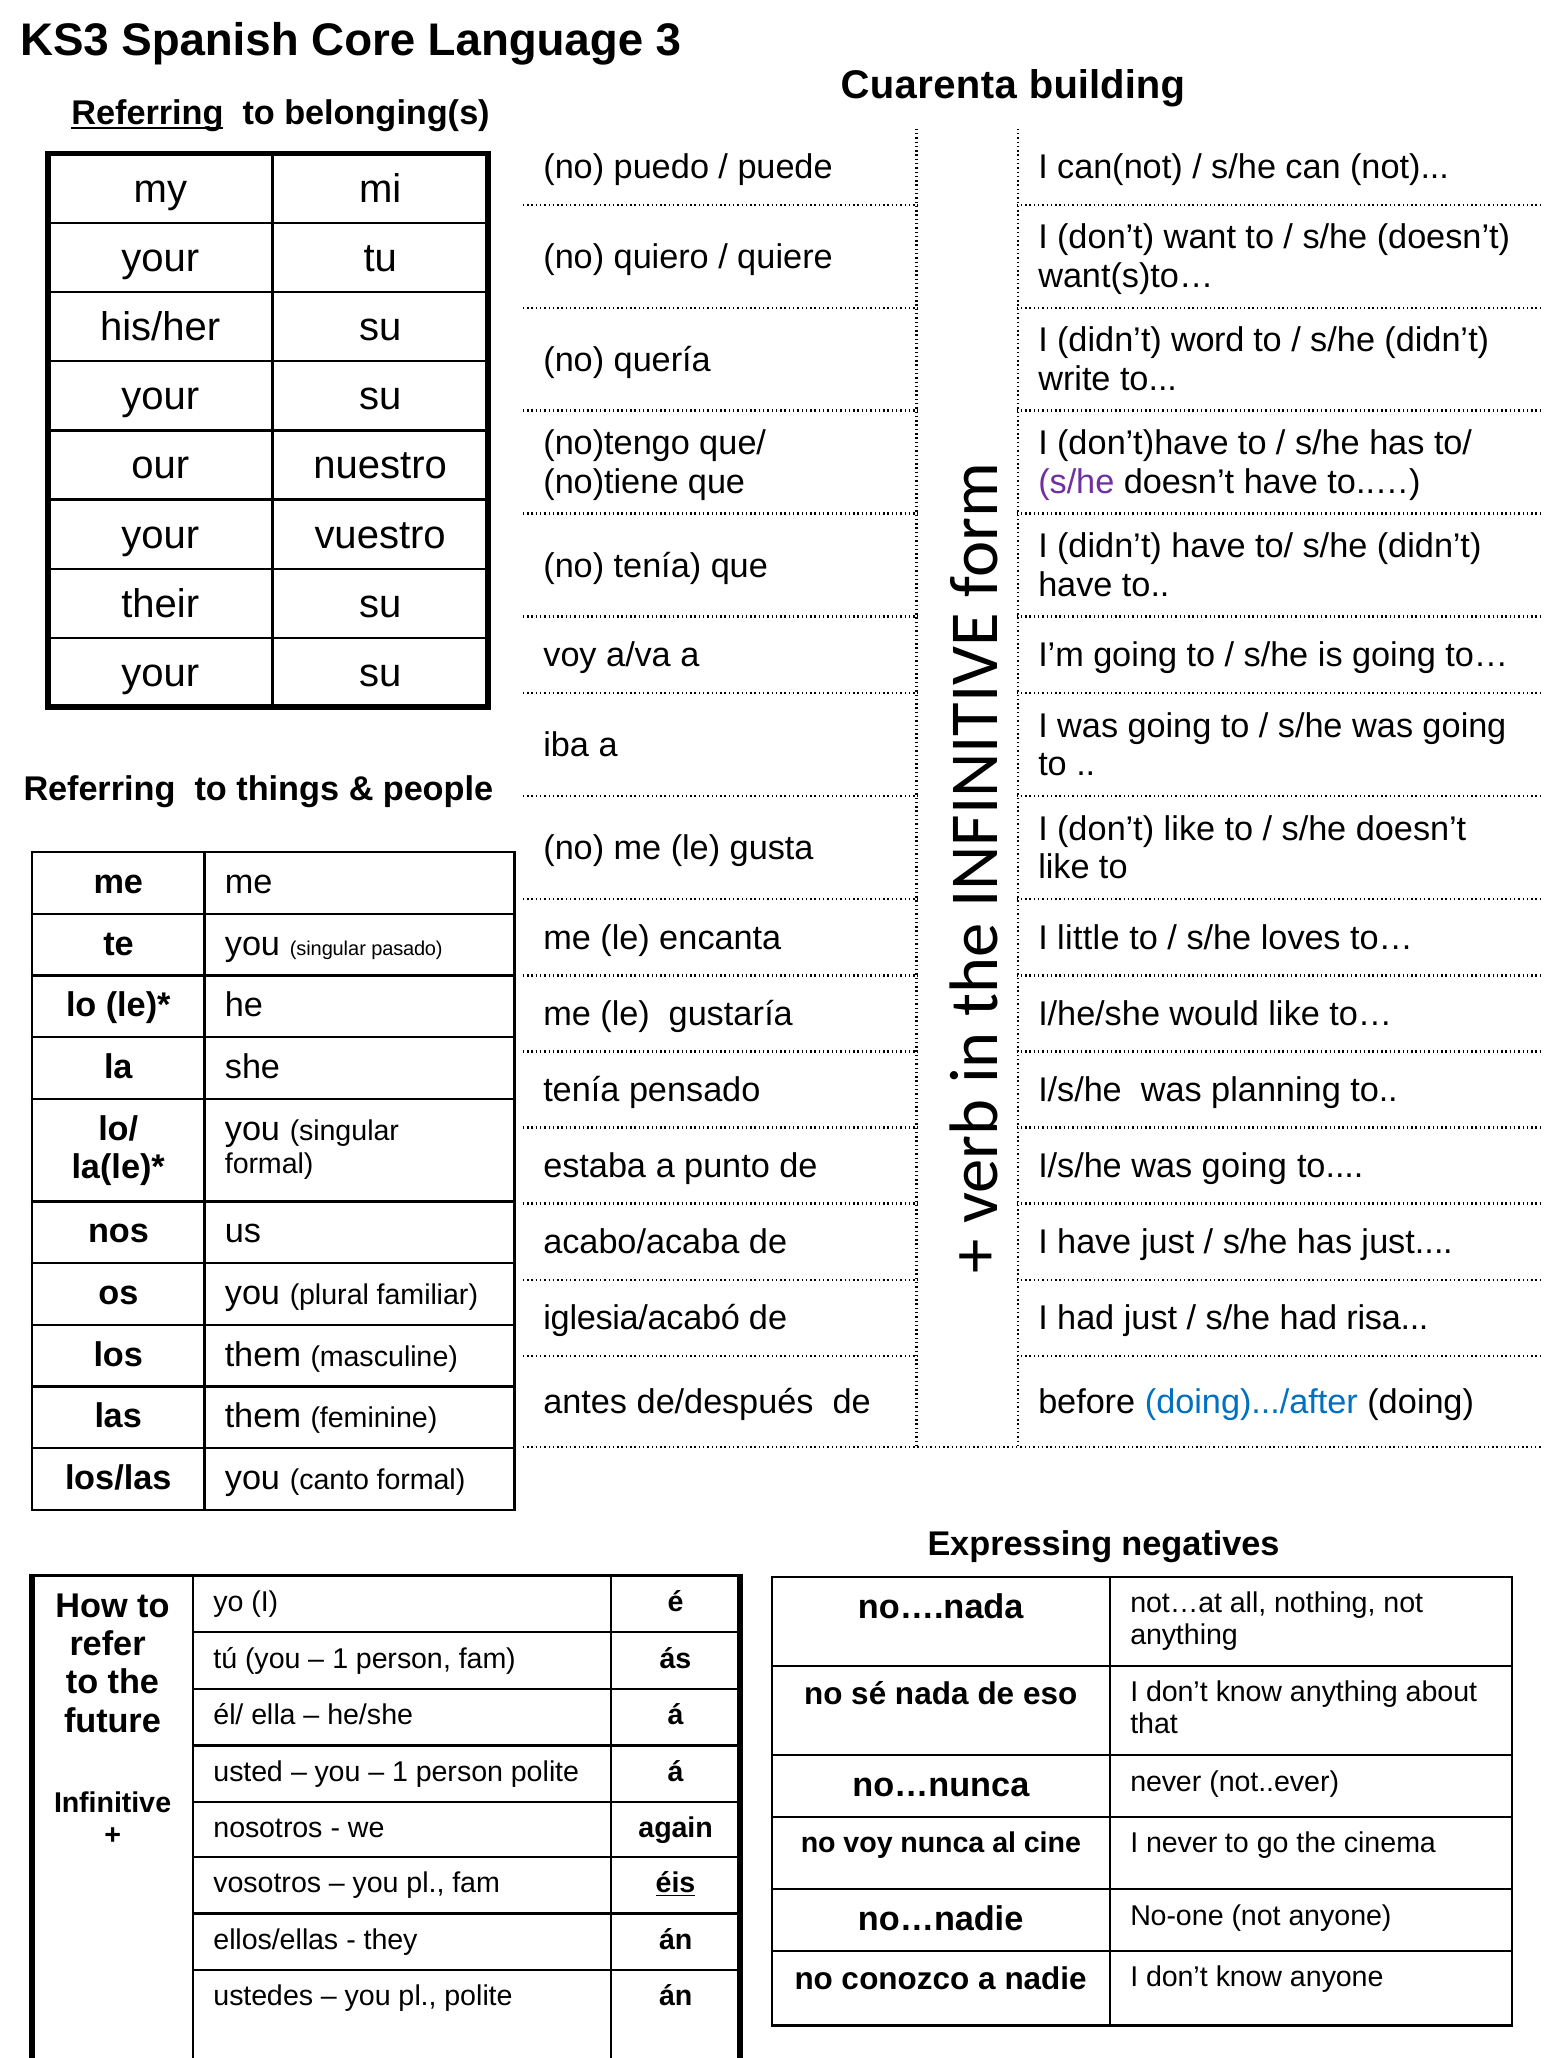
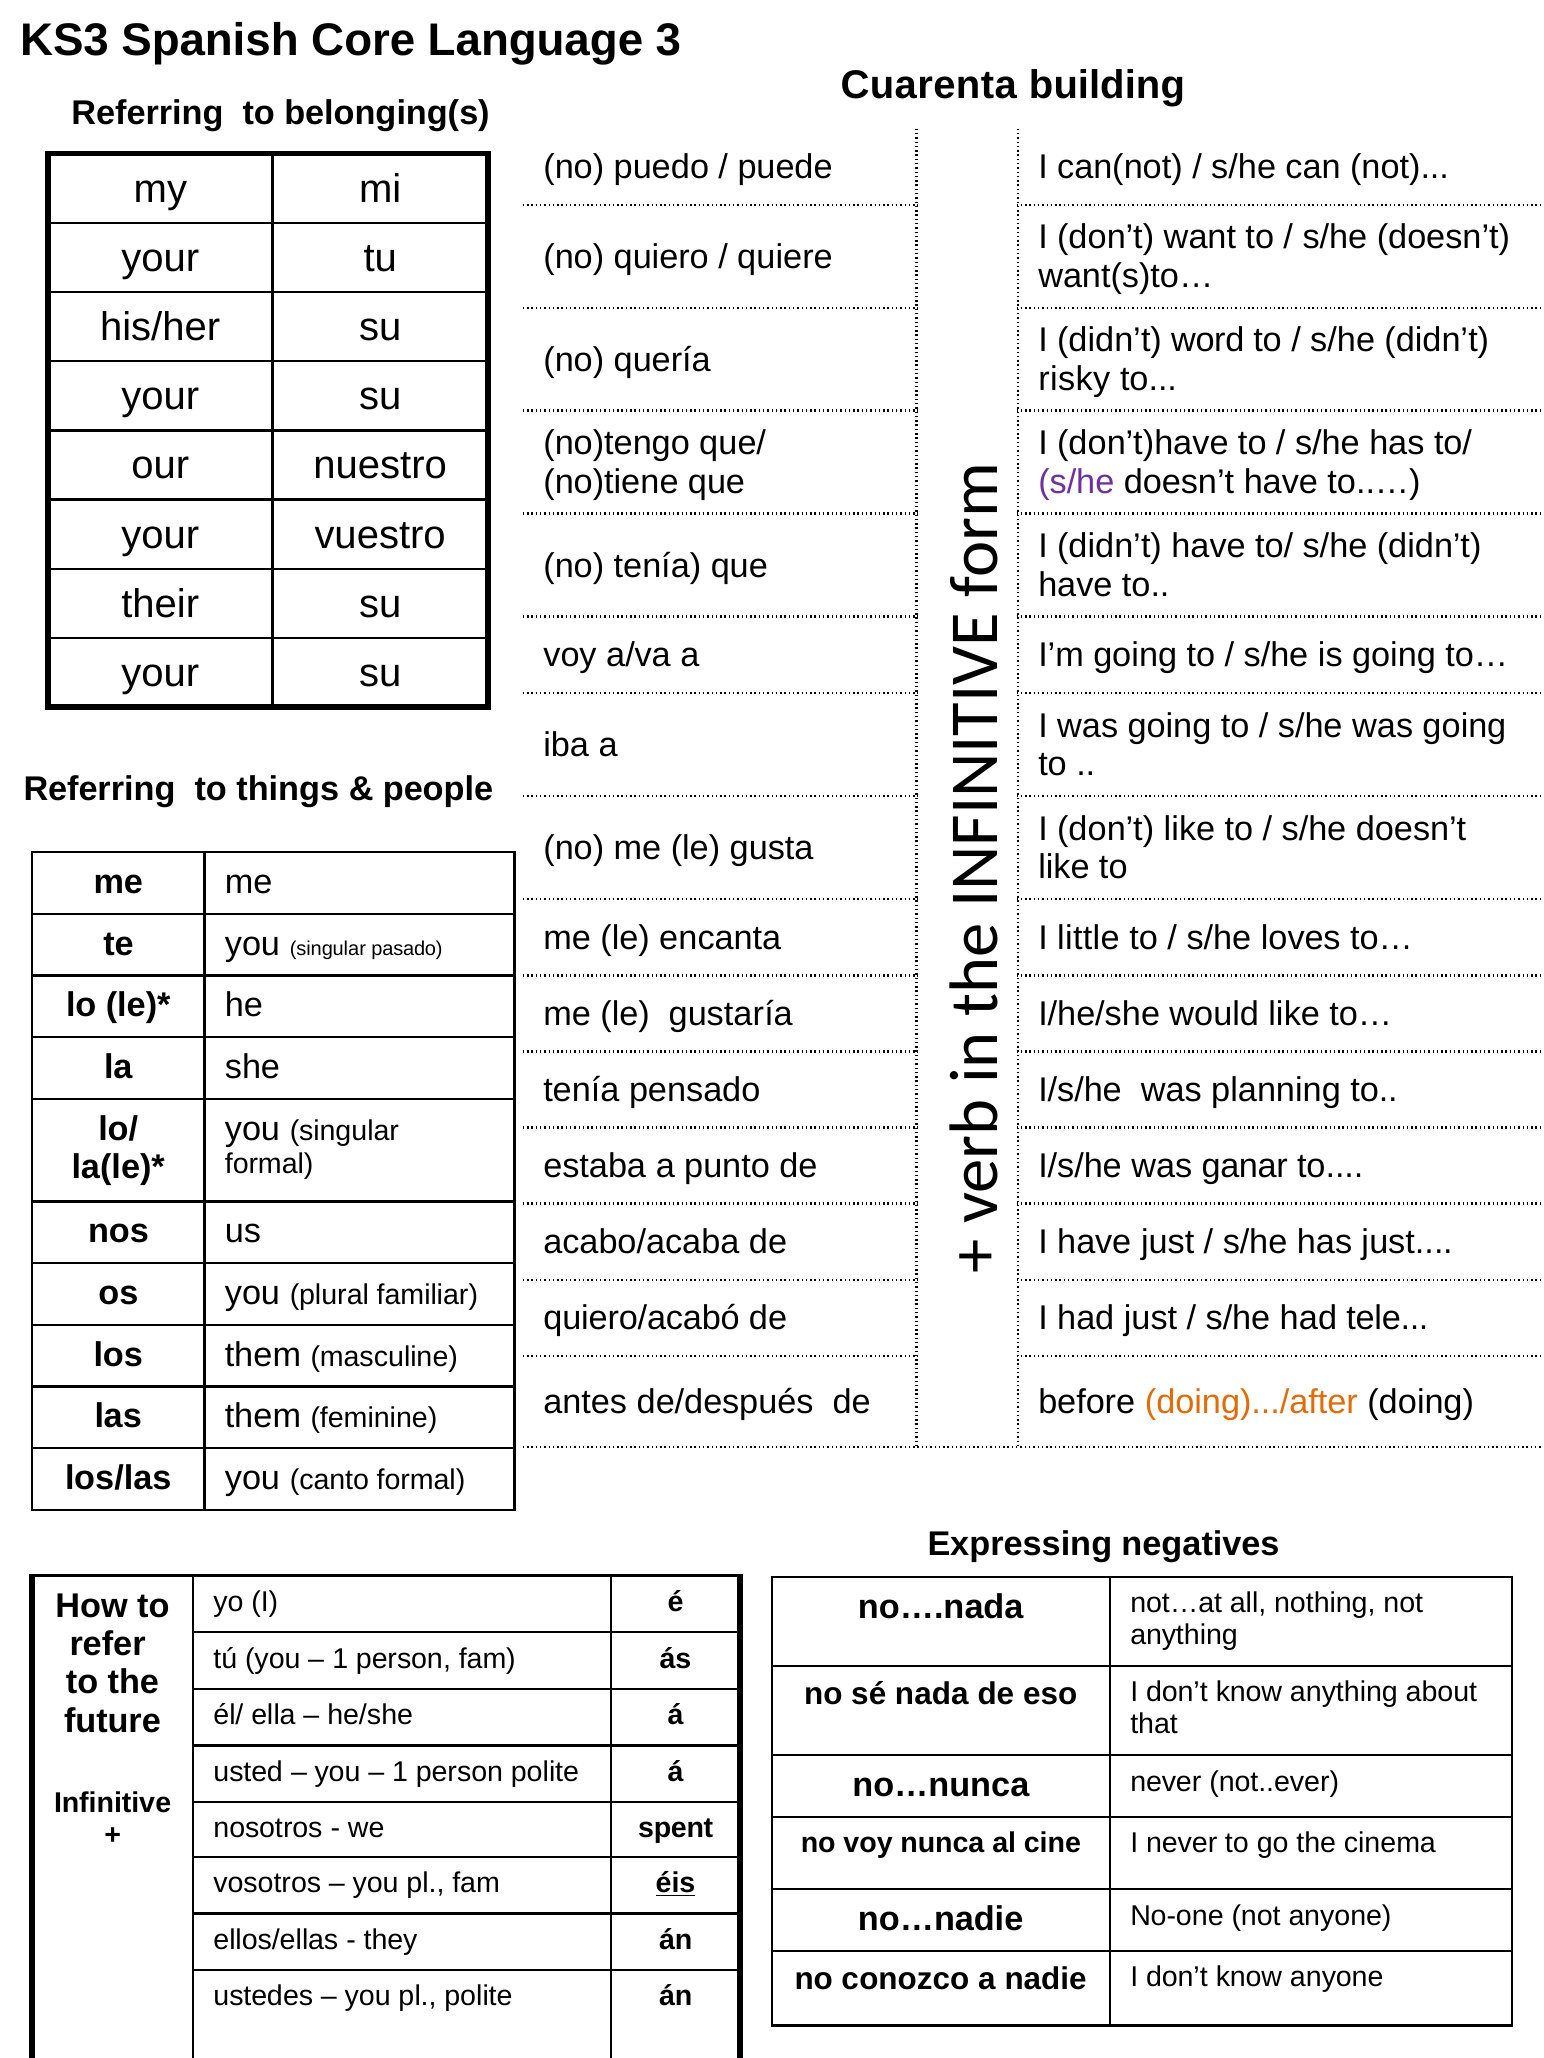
Referring at (147, 113) underline: present -> none
write: write -> risky
I/s/he was going: going -> ganar
iglesia/acabó: iglesia/acabó -> quiero/acabó
risa: risa -> tele
doing).../after colour: blue -> orange
again: again -> spent
